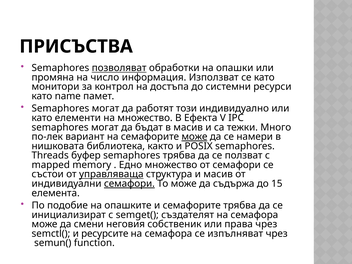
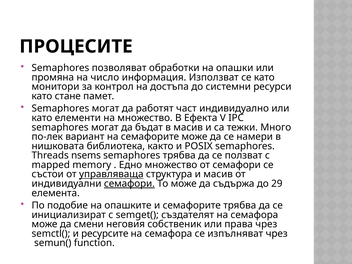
ПРИСЪСТВА: ПРИСЪСТВА -> ПРОЦЕСИТЕ
позволяват underline: present -> none
name: name -> стане
този: този -> част
може at (194, 137) underline: present -> none
буфер: буфер -> nsems
15: 15 -> 29
